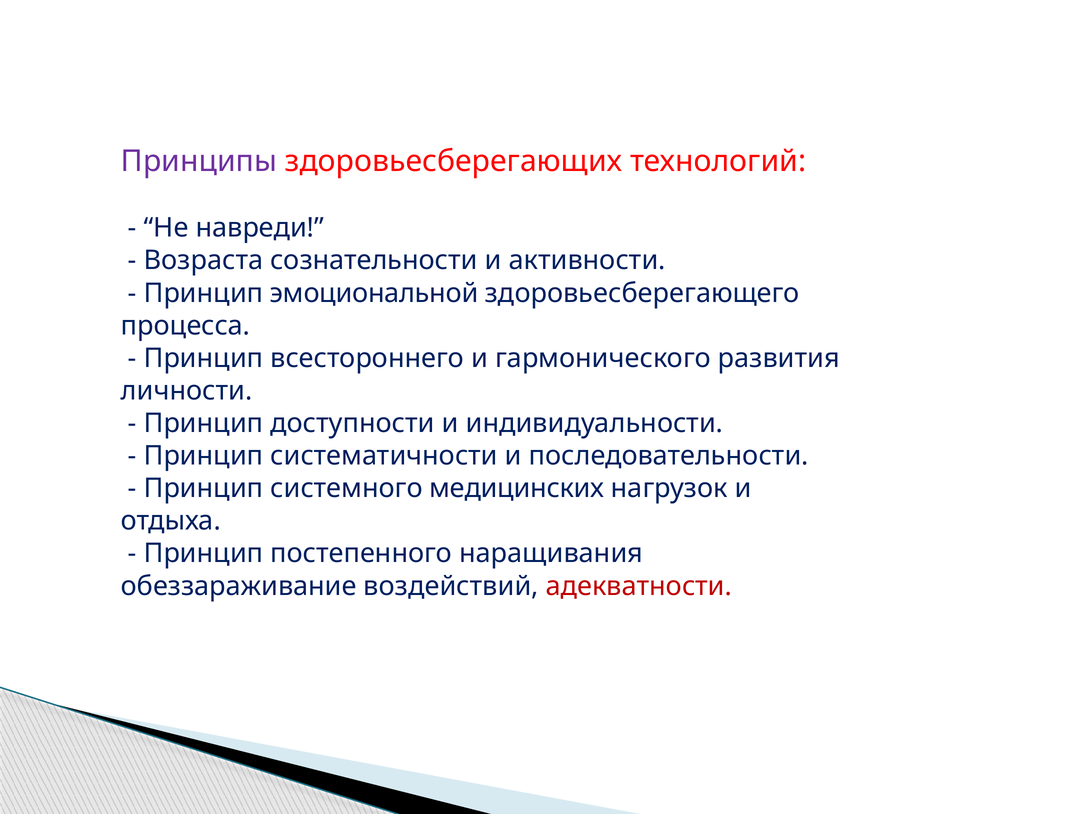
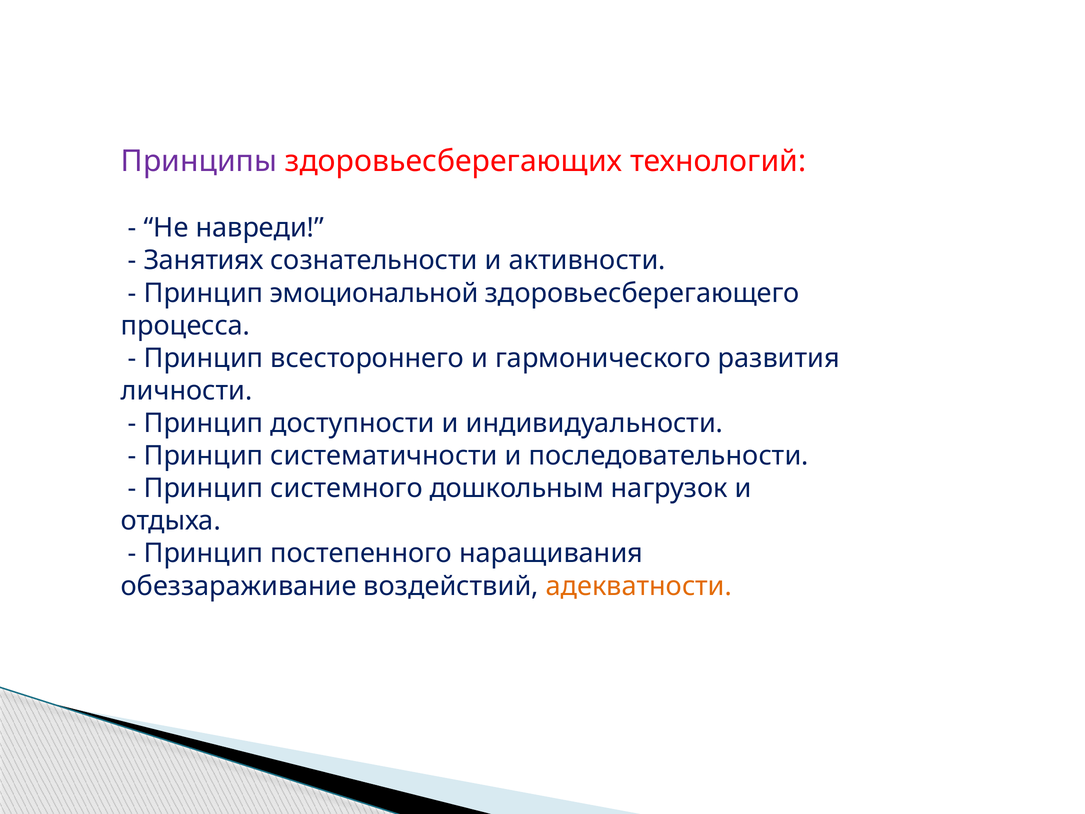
Возраста: Возраста -> Занятиях
медицинских: медицинских -> дошкольным
адекватности colour: red -> orange
